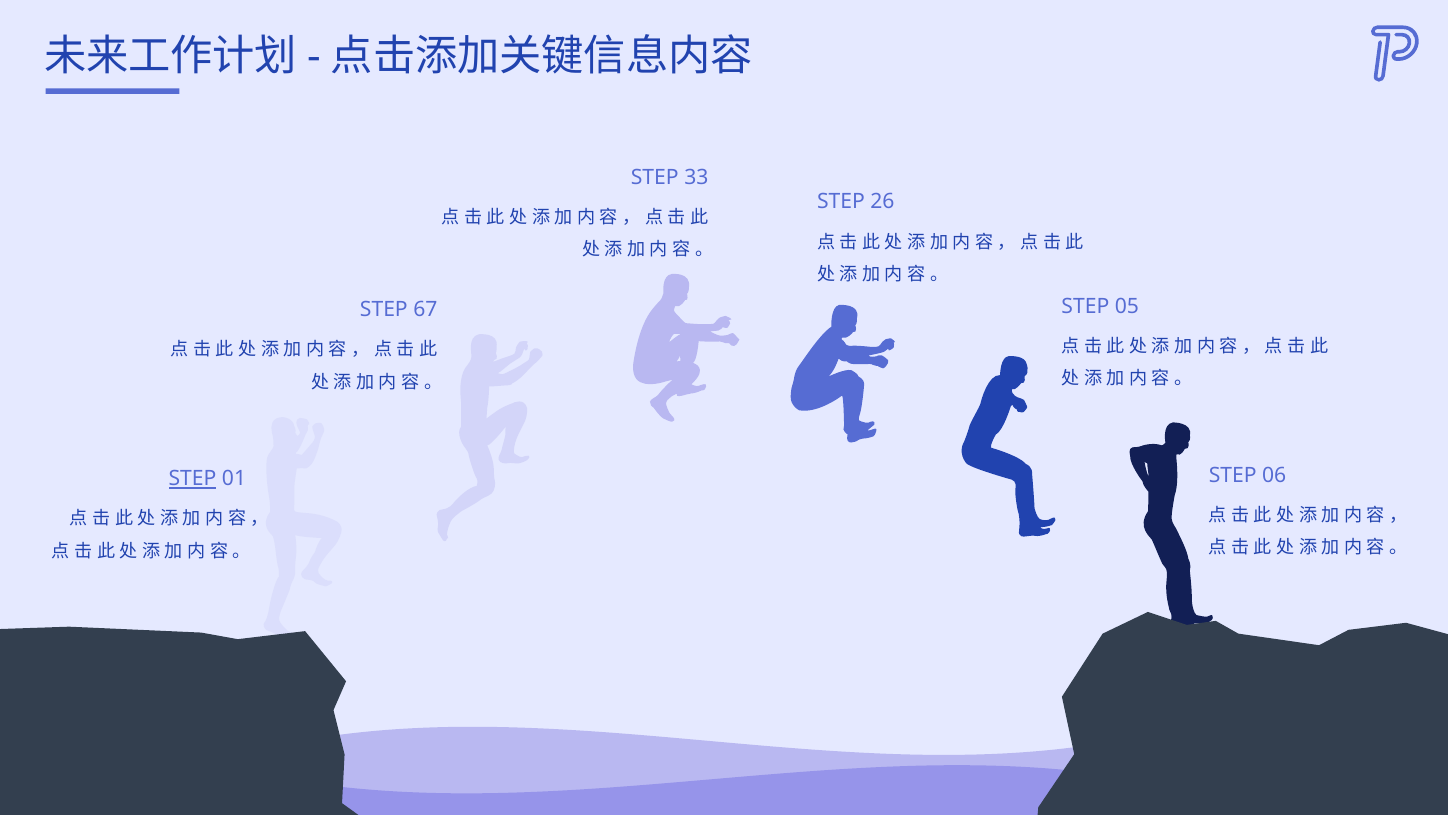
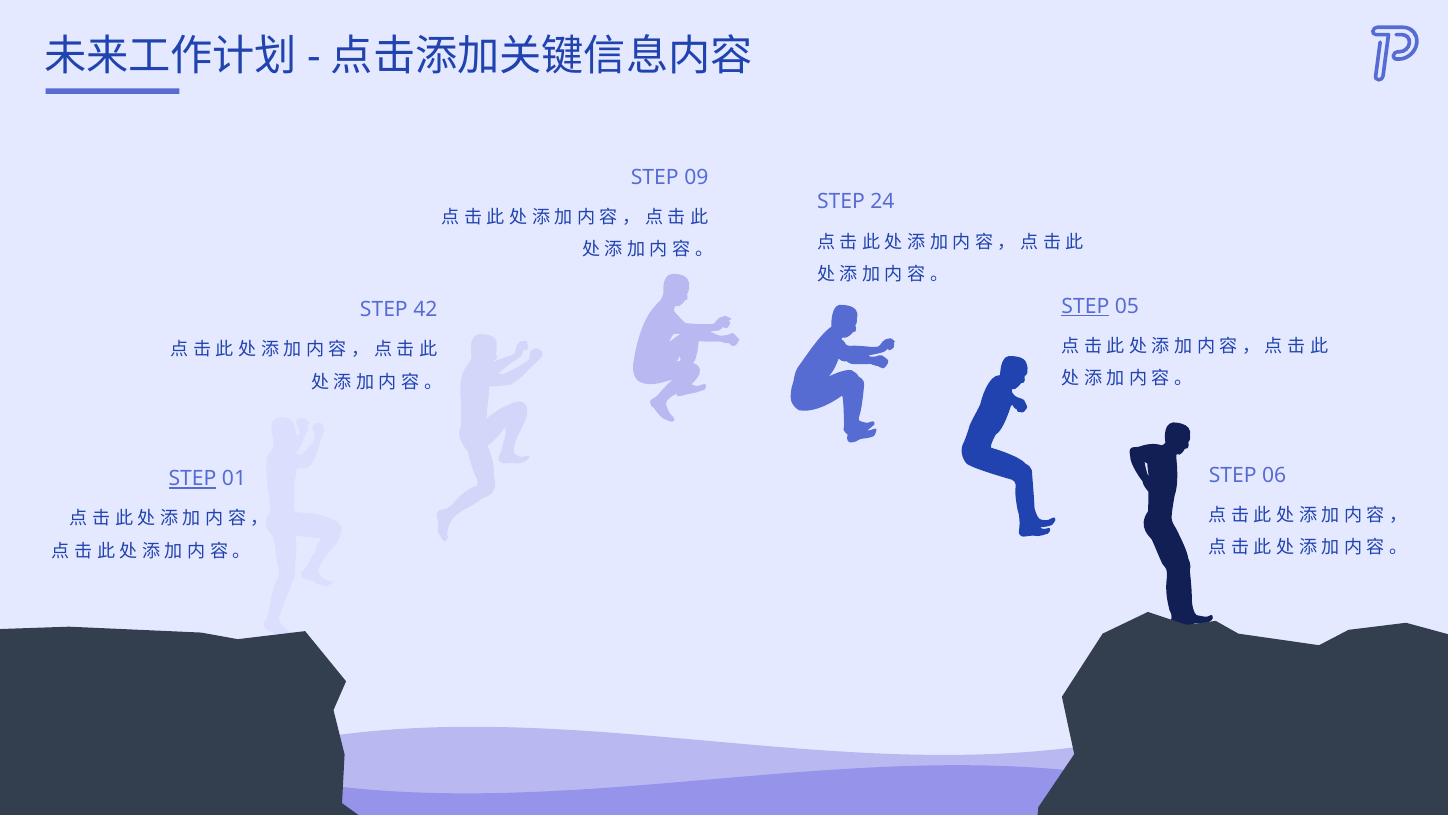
33: 33 -> 09
26: 26 -> 24
STEP at (1085, 306) underline: none -> present
67: 67 -> 42
